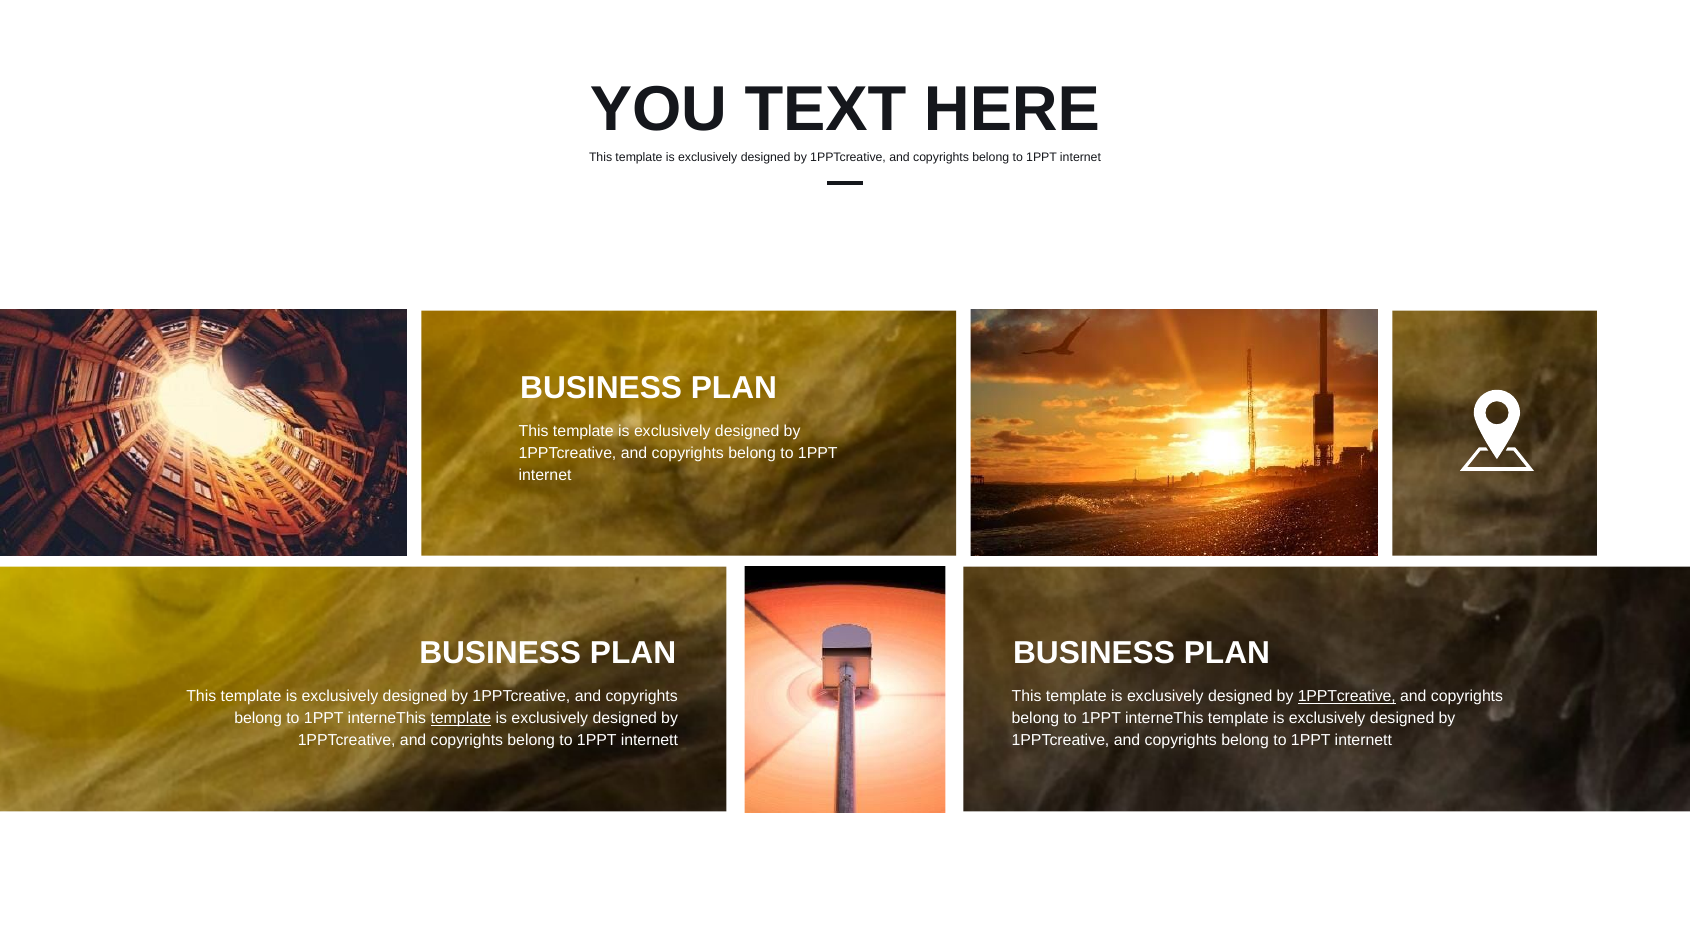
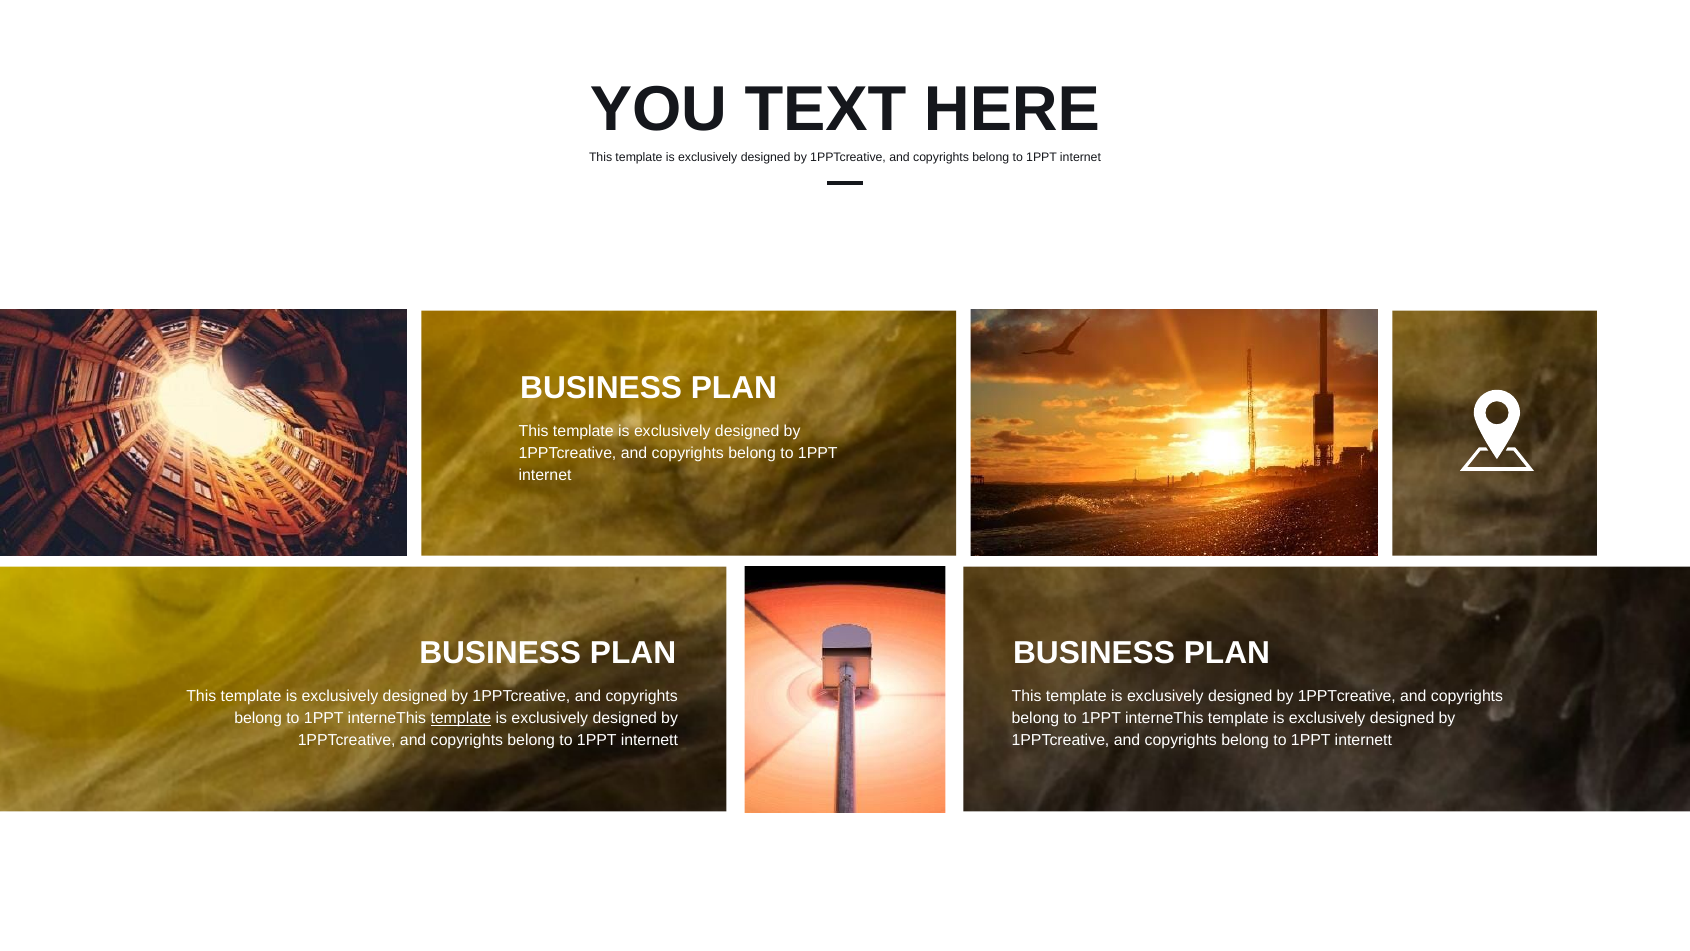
1PPTcreative at (1347, 696) underline: present -> none
